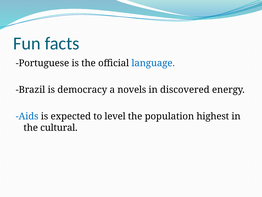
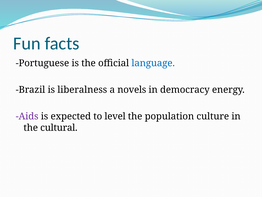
democracy: democracy -> liberalness
discovered: discovered -> democracy
Aids colour: blue -> purple
highest: highest -> culture
